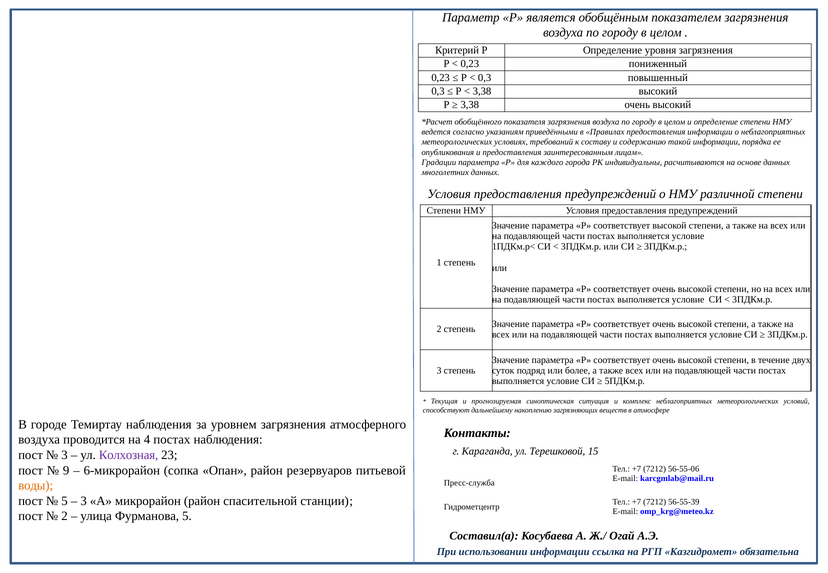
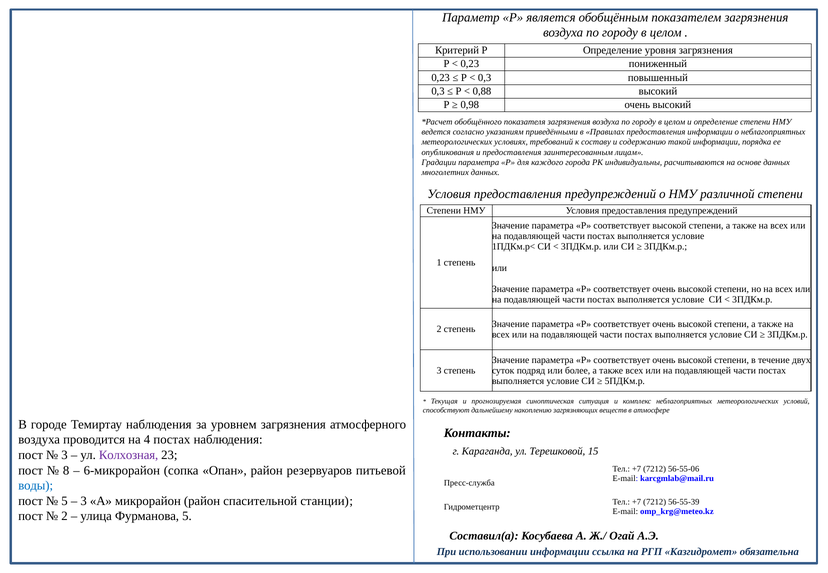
3,38 at (482, 91): 3,38 -> 0,88
3,38 at (470, 105): 3,38 -> 0,98
9: 9 -> 8
воды colour: orange -> blue
